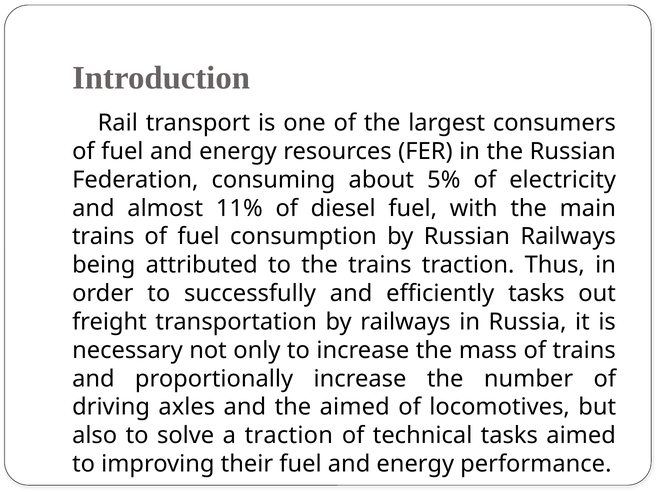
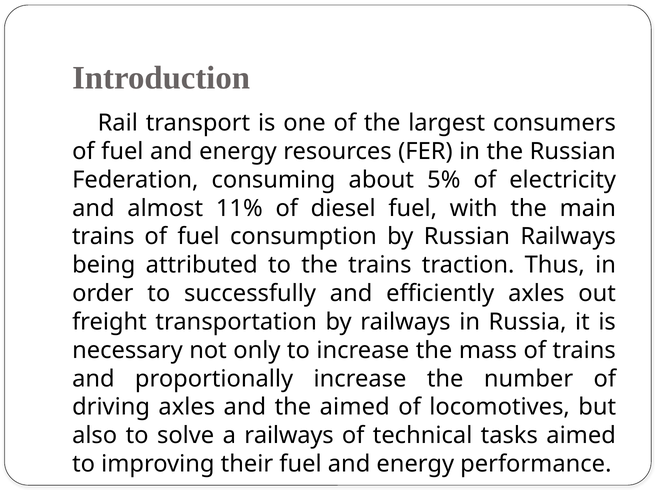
efficiently tasks: tasks -> axles
a traction: traction -> railways
